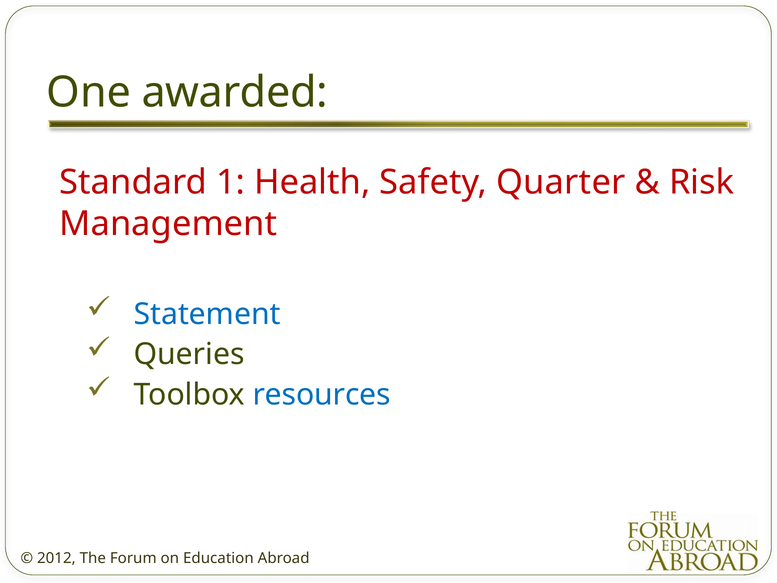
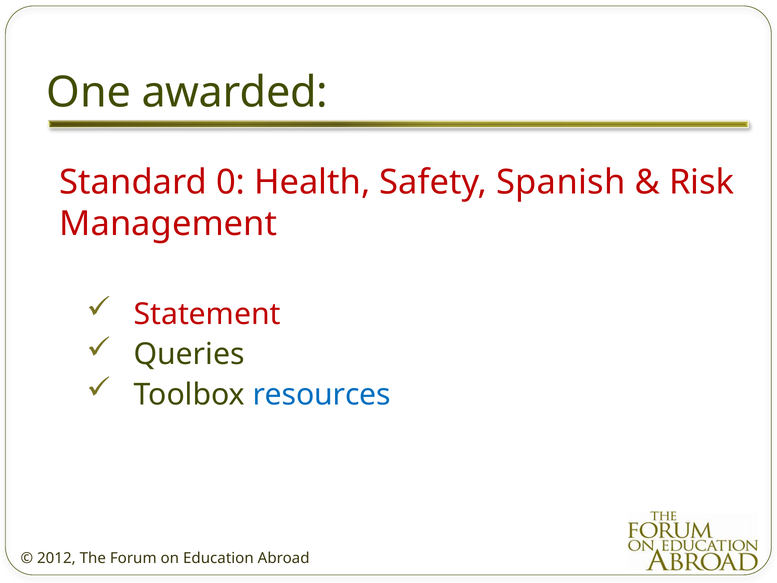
1: 1 -> 0
Quarter: Quarter -> Spanish
Statement colour: blue -> red
